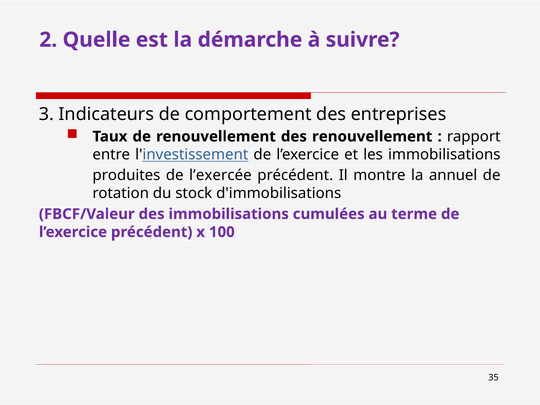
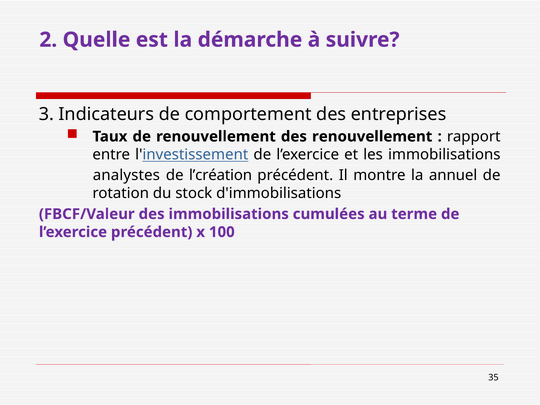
produites: produites -> analystes
l’exercée: l’exercée -> l’création
